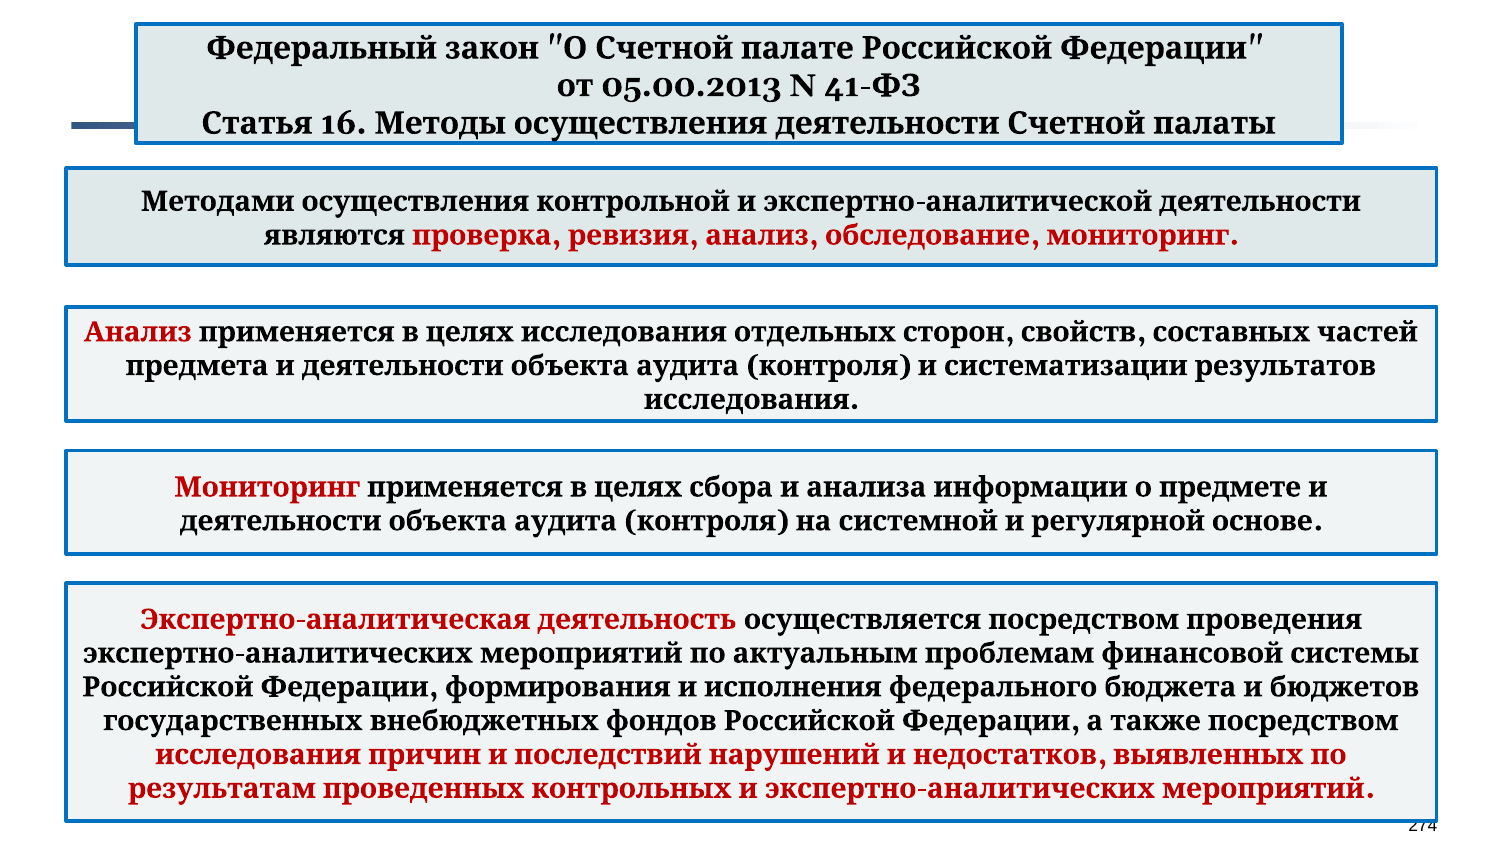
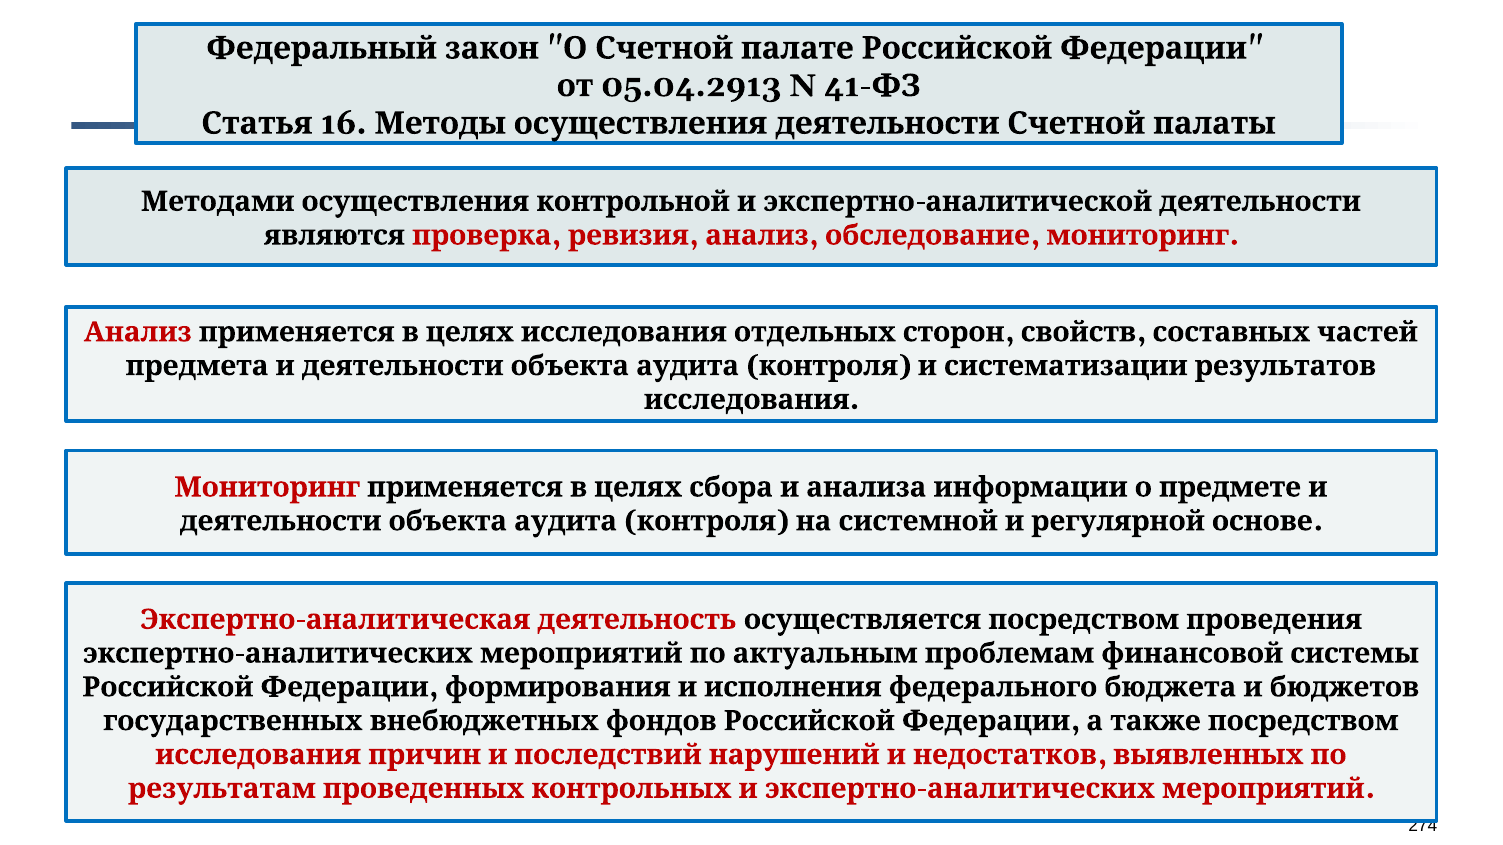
05.00.2013: 05.00.2013 -> 05.04.2913
